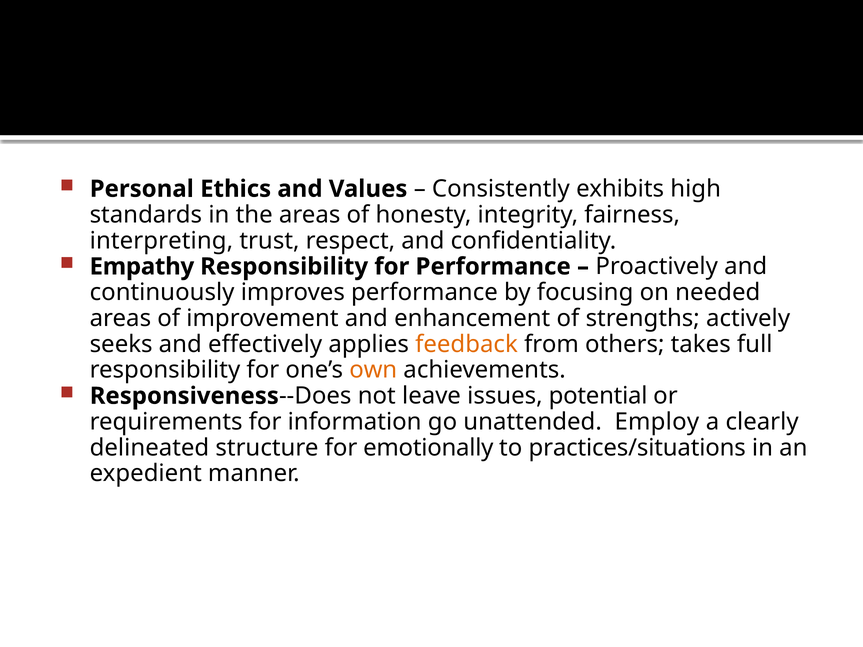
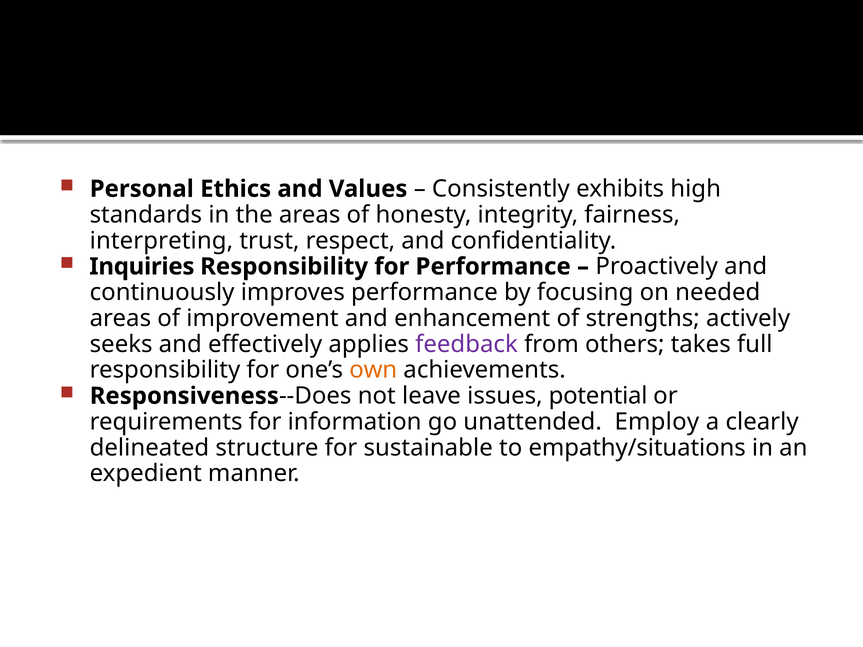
Empathy: Empathy -> Inquiries
feedback colour: orange -> purple
emotionally: emotionally -> sustainable
practices/situations: practices/situations -> empathy/situations
